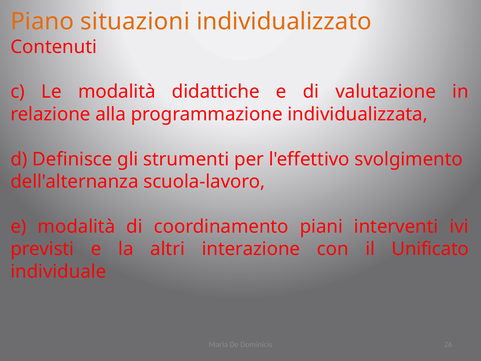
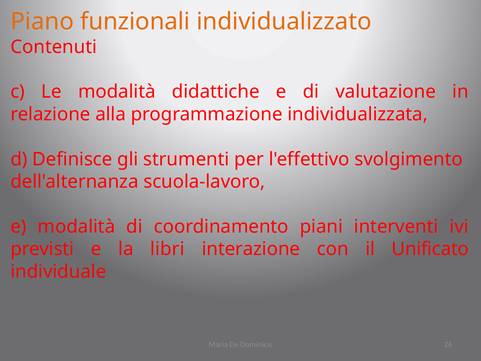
situazioni: situazioni -> funzionali
altri: altri -> libri
